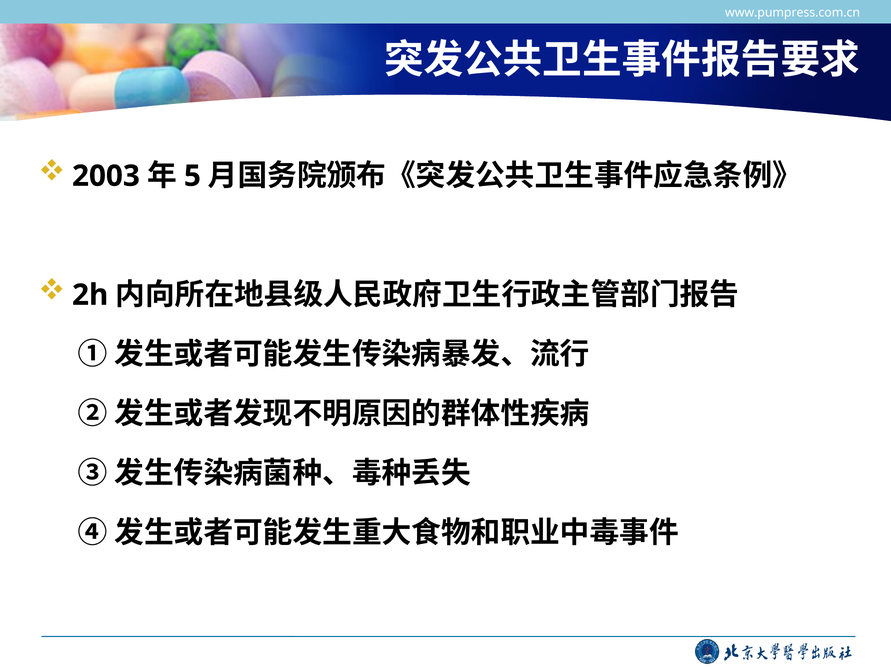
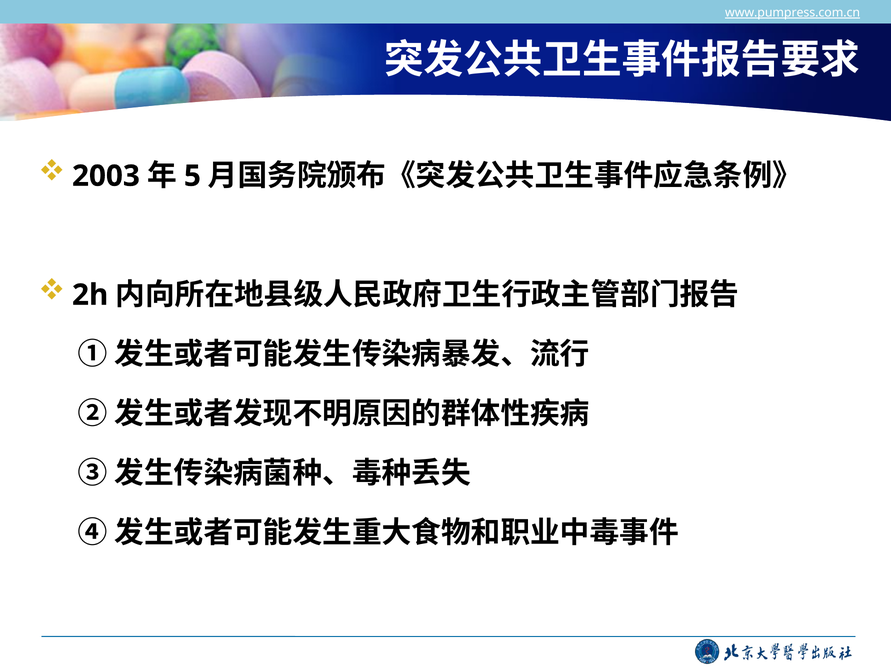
www.pumpress.com.cn underline: none -> present
